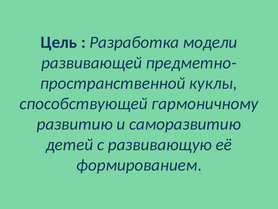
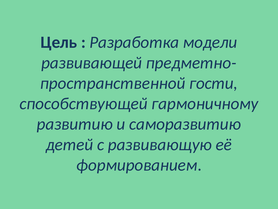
куклы: куклы -> гости
